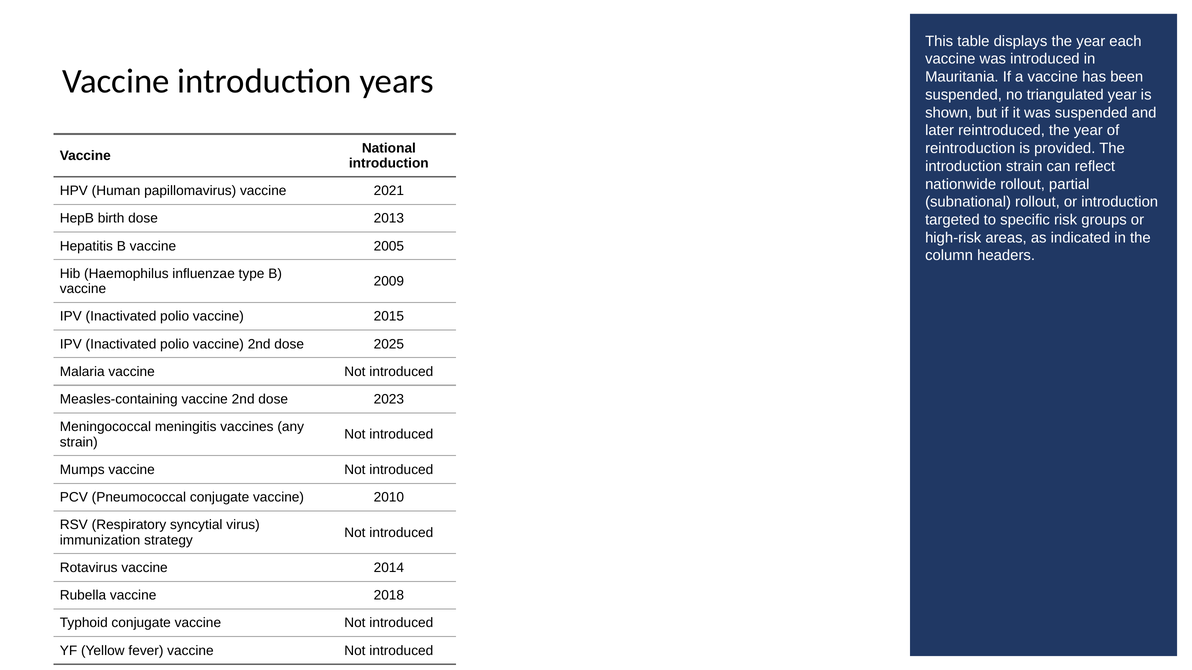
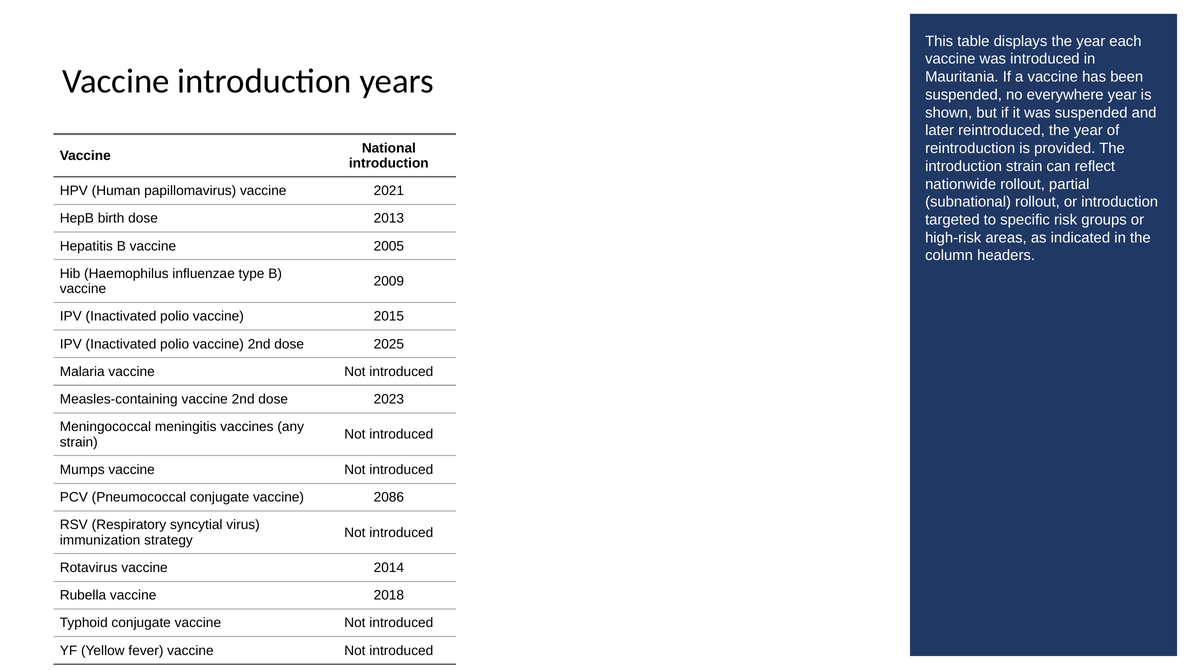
triangulated: triangulated -> everywhere
2010: 2010 -> 2086
